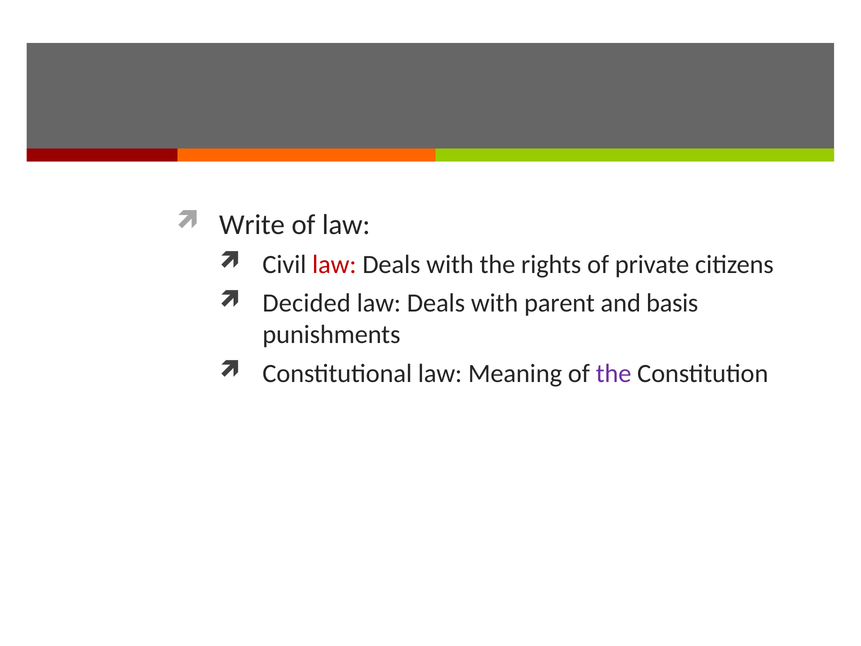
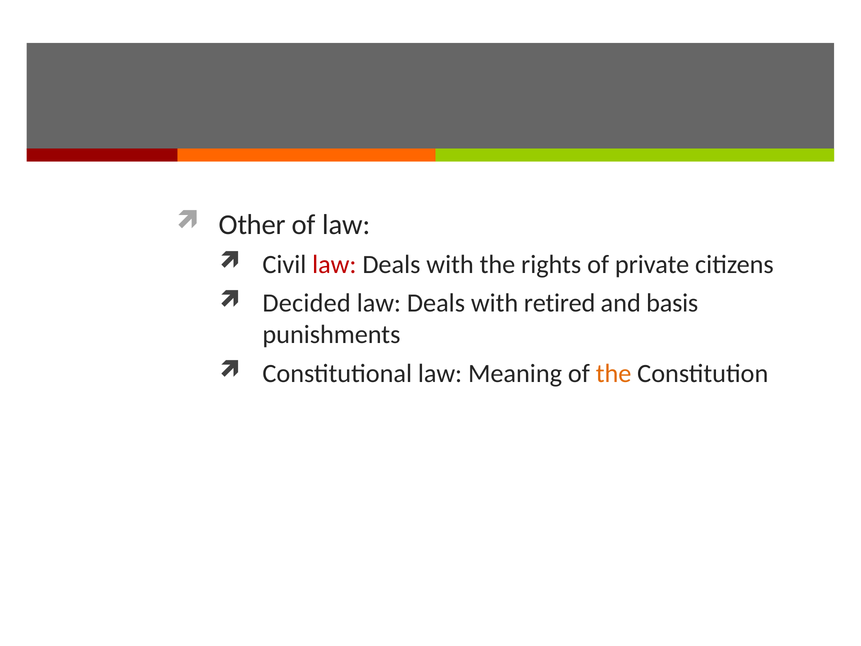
Write: Write -> Other
parent: parent -> retired
the at (614, 373) colour: purple -> orange
